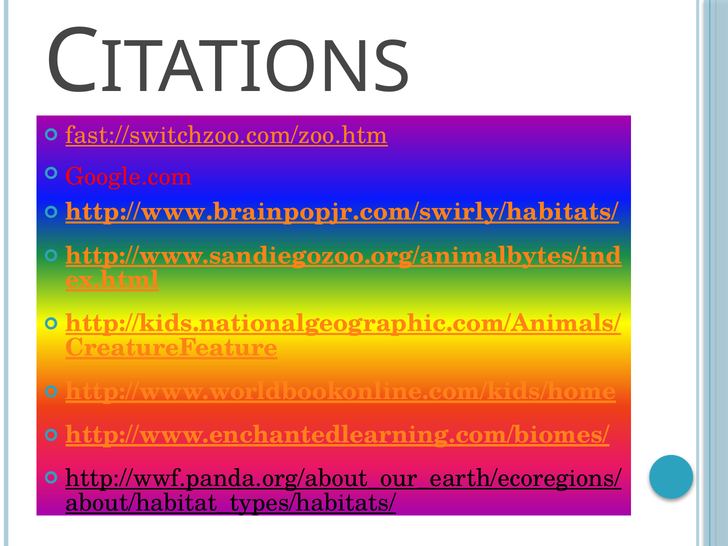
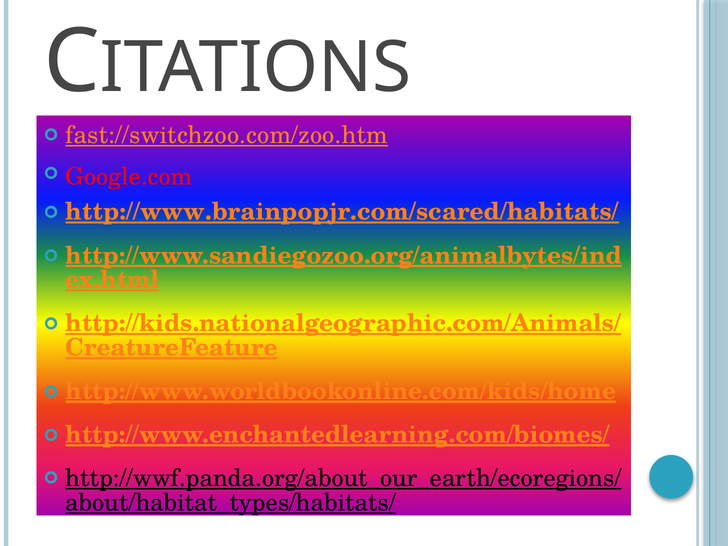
http://www.brainpopjr.com/swirly/habitats/: http://www.brainpopjr.com/swirly/habitats/ -> http://www.brainpopjr.com/scared/habitats/
